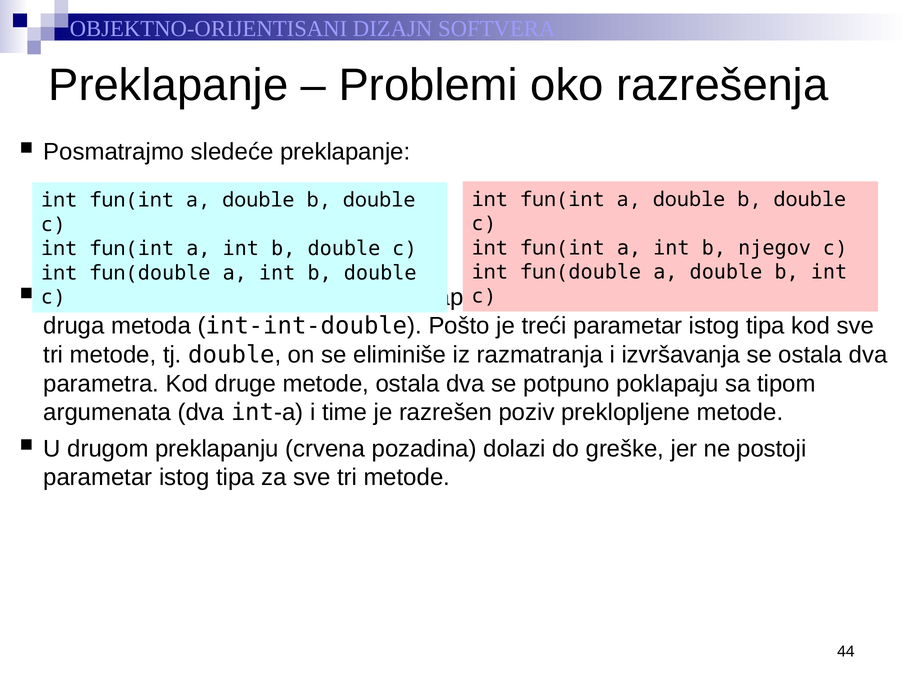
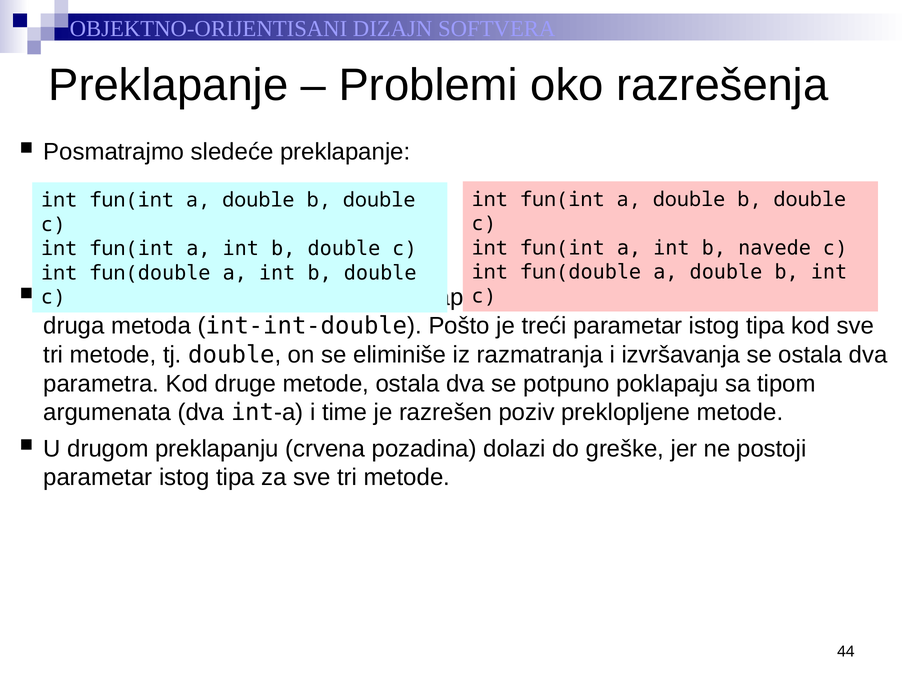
njegov: njegov -> navede
